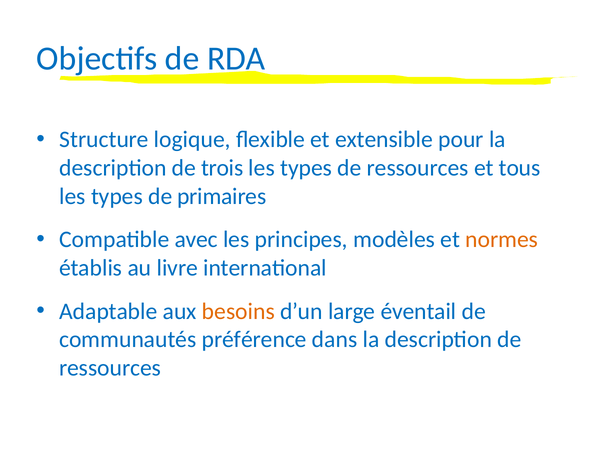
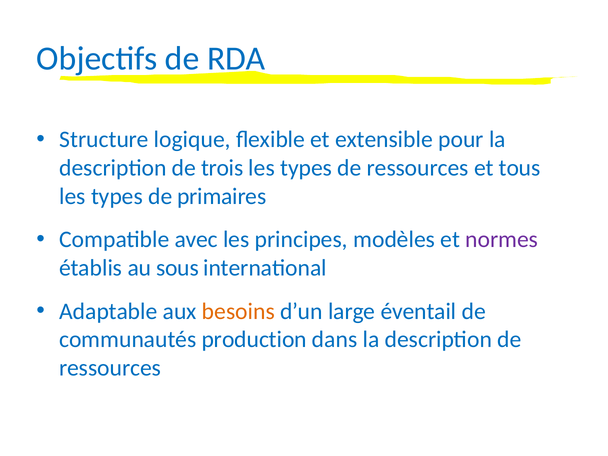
normes colour: orange -> purple
livre: livre -> sous
préférence: préférence -> production
